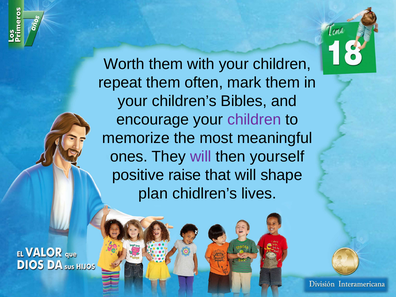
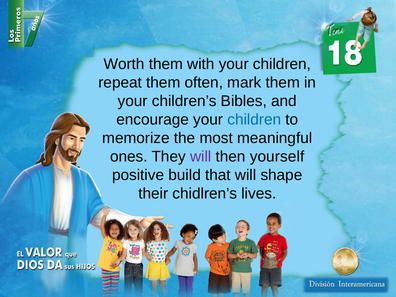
children at (254, 120) colour: purple -> blue
raise: raise -> build
plan: plan -> their
